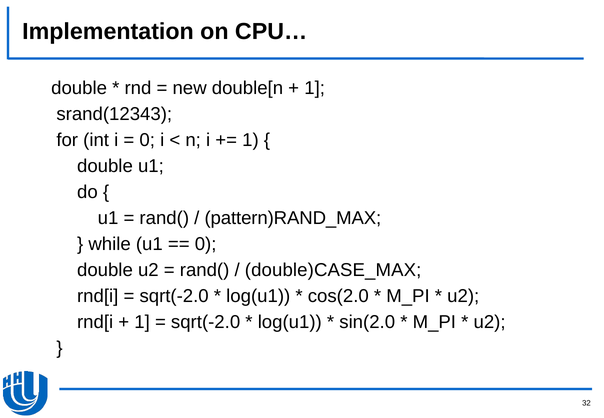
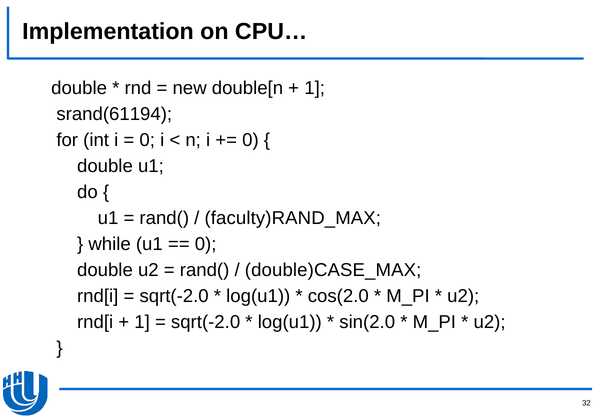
srand(12343: srand(12343 -> srand(61194
1 at (250, 140): 1 -> 0
pattern)RAND_MAX: pattern)RAND_MAX -> faculty)RAND_MAX
